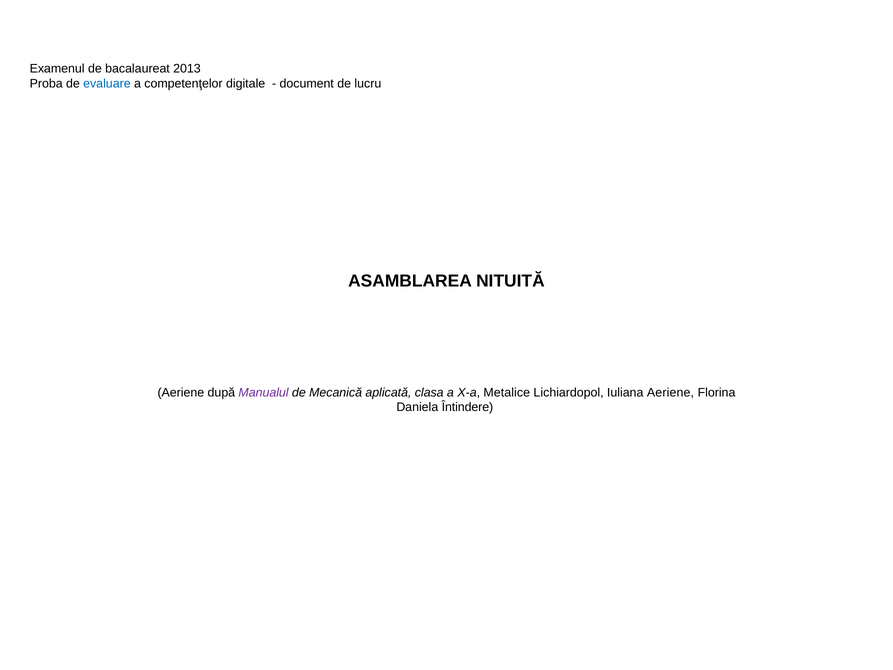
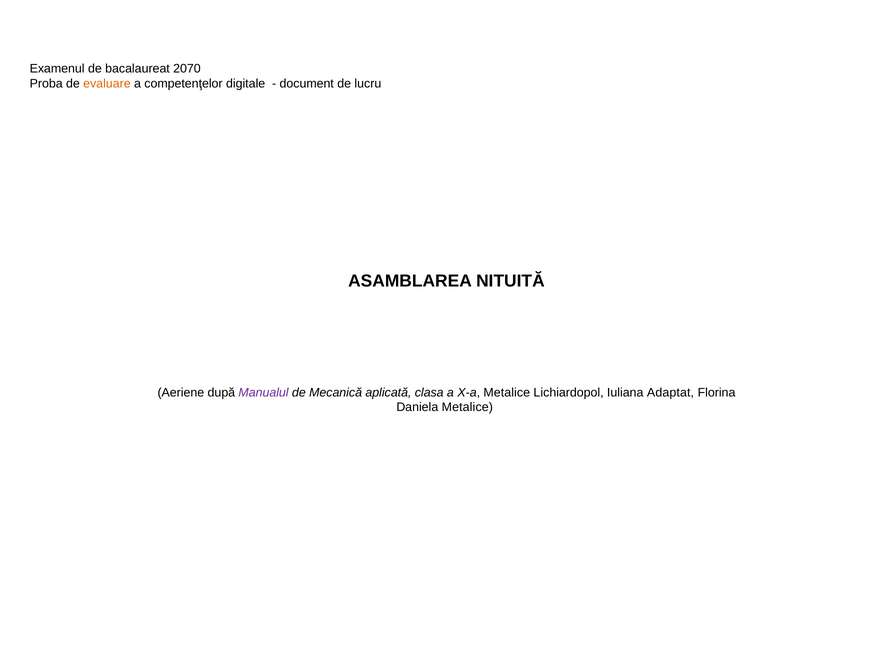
2013: 2013 -> 2070
evaluare colour: blue -> orange
Iuliana Aeriene: Aeriene -> Adaptat
Daniela Întindere: Întindere -> Metalice
